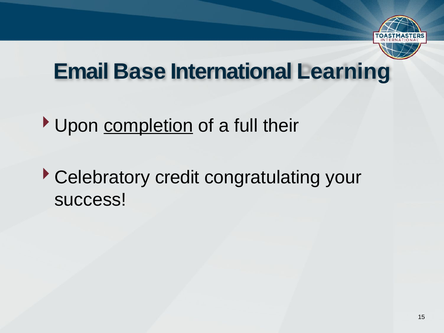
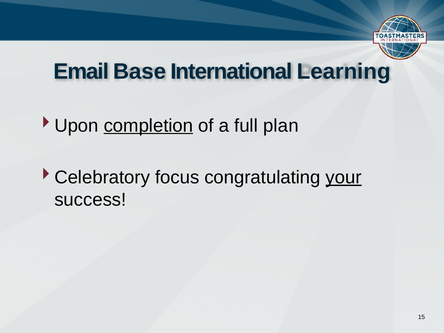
their: their -> plan
credit: credit -> focus
your underline: none -> present
